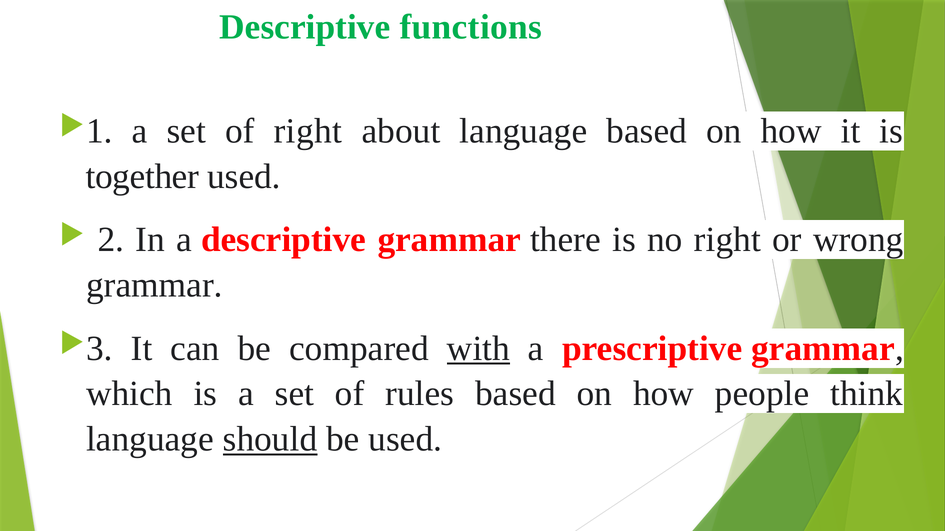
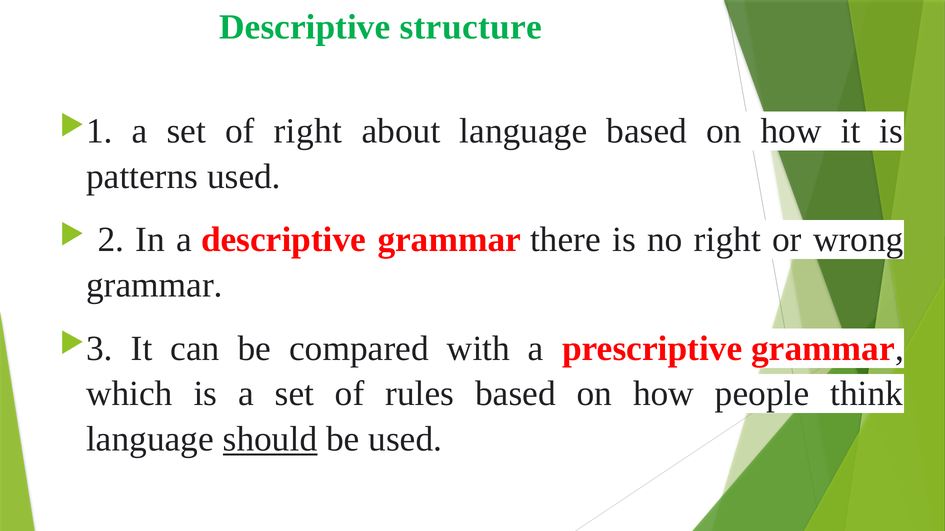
functions: functions -> structure
together: together -> patterns
with underline: present -> none
